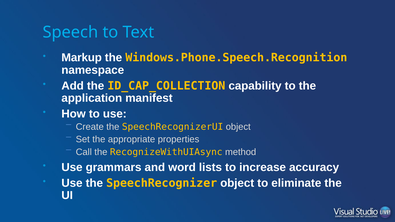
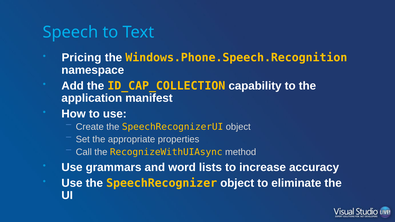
Markup: Markup -> Pricing
